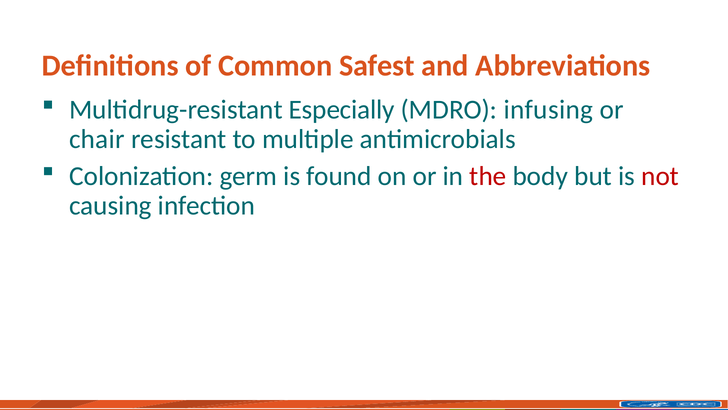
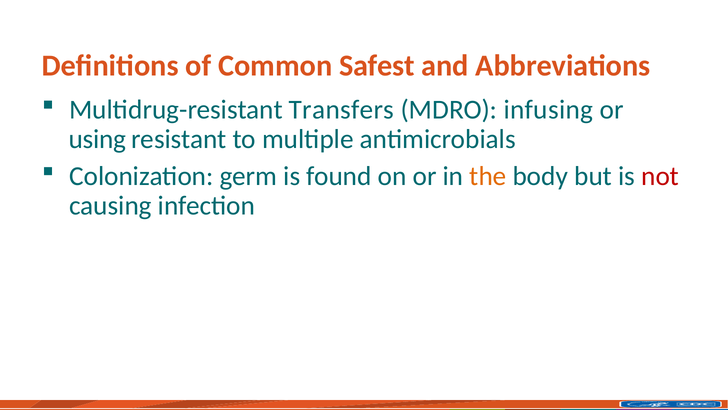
Especially: Especially -> Transfers
chair: chair -> using
the colour: red -> orange
